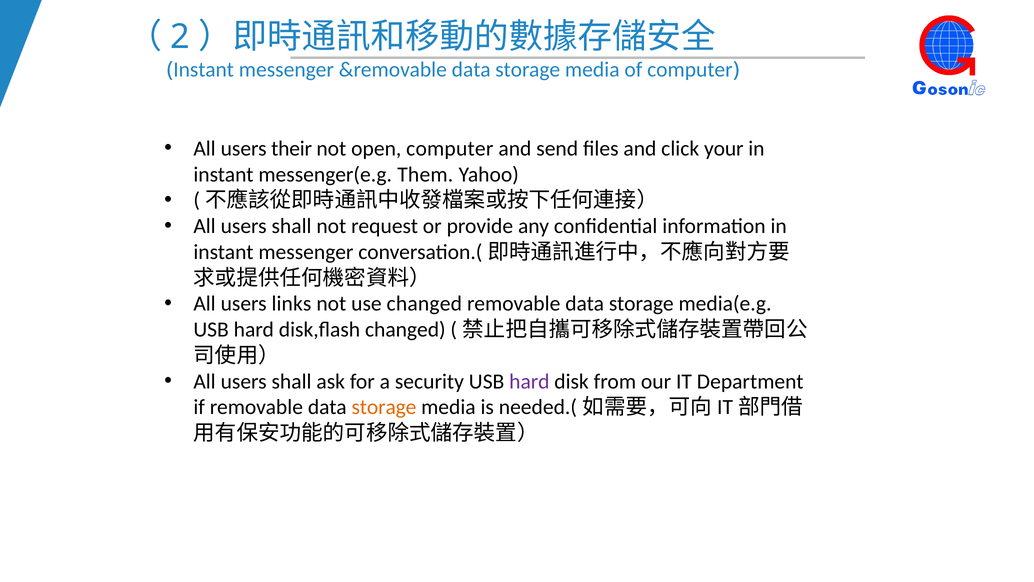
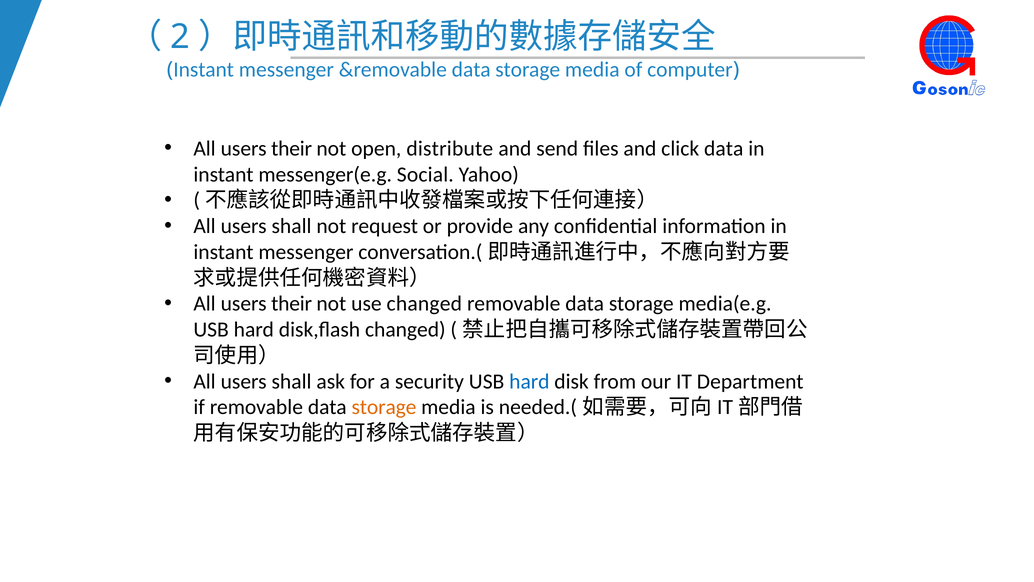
open computer: computer -> distribute
click your: your -> data
Them: Them -> Social
links at (291, 304): links -> their
hard at (529, 381) colour: purple -> blue
